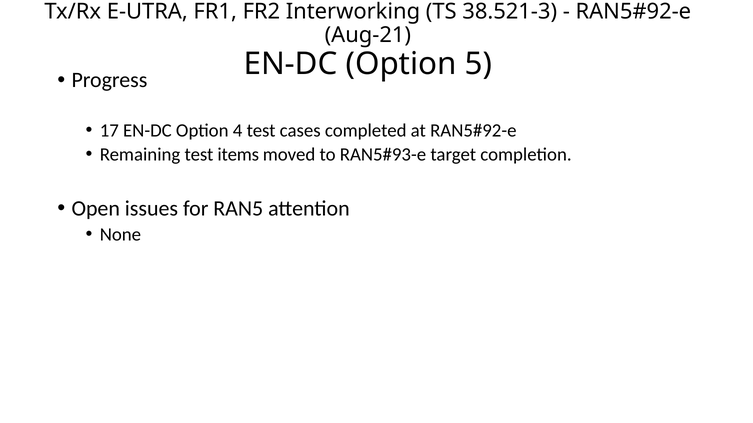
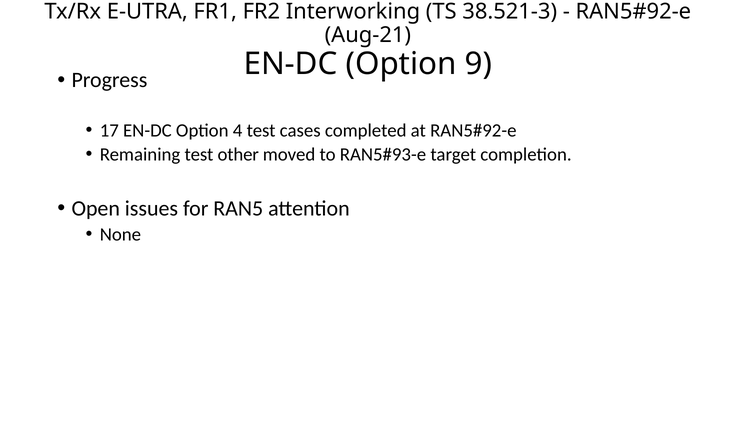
5: 5 -> 9
items: items -> other
